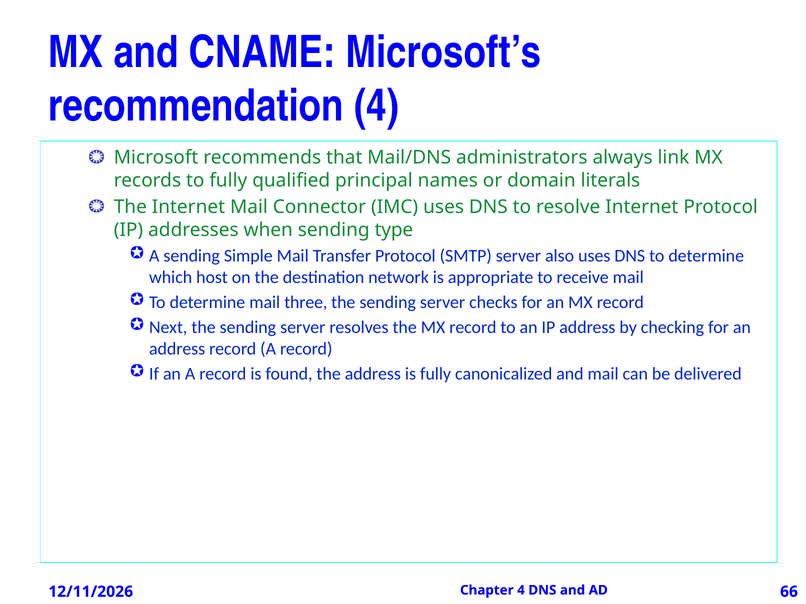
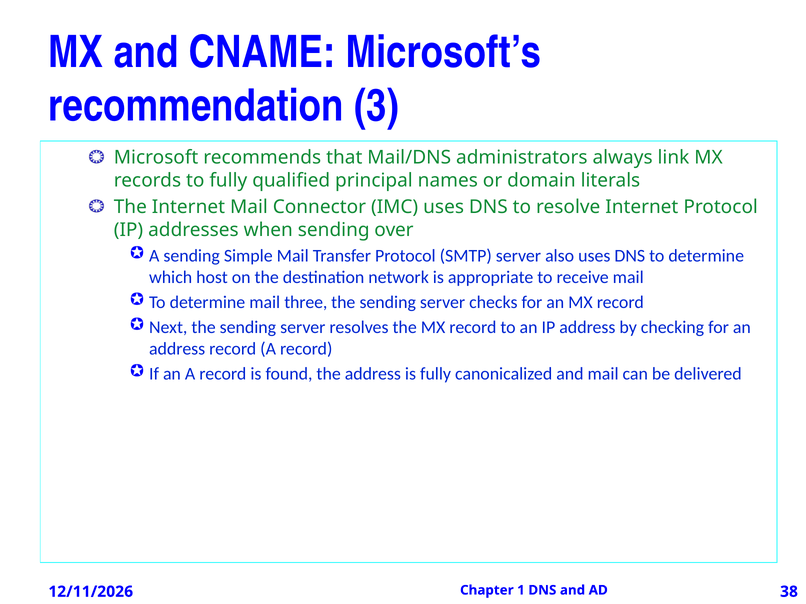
recommendation 4: 4 -> 3
type: type -> over
Chapter 4: 4 -> 1
66: 66 -> 38
